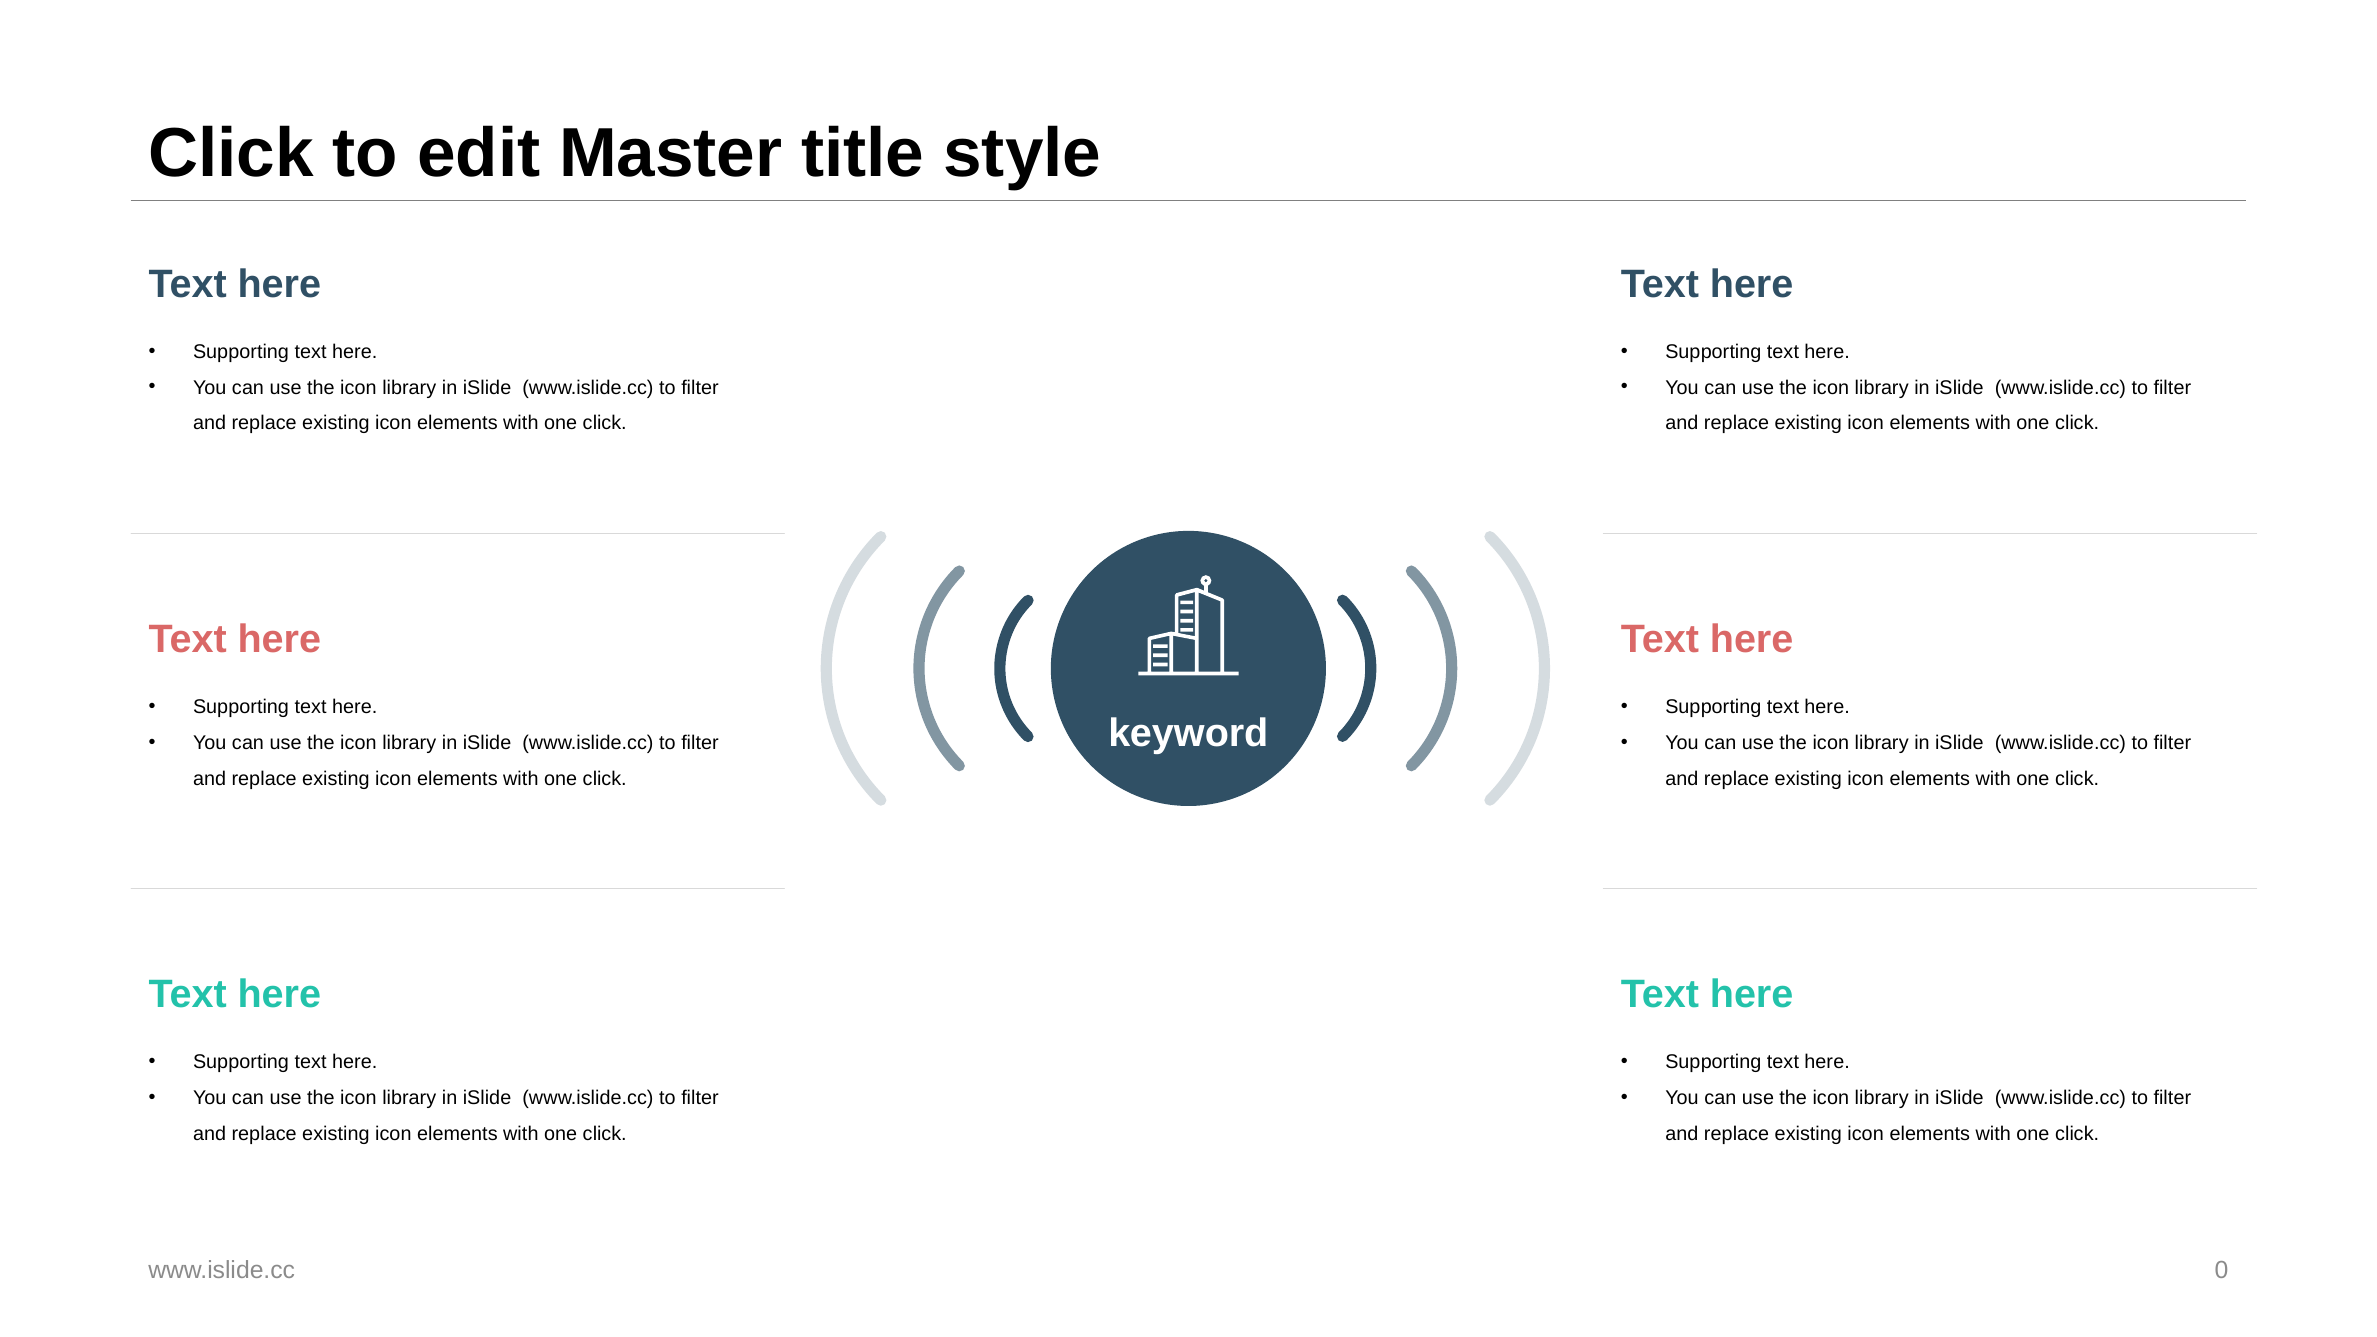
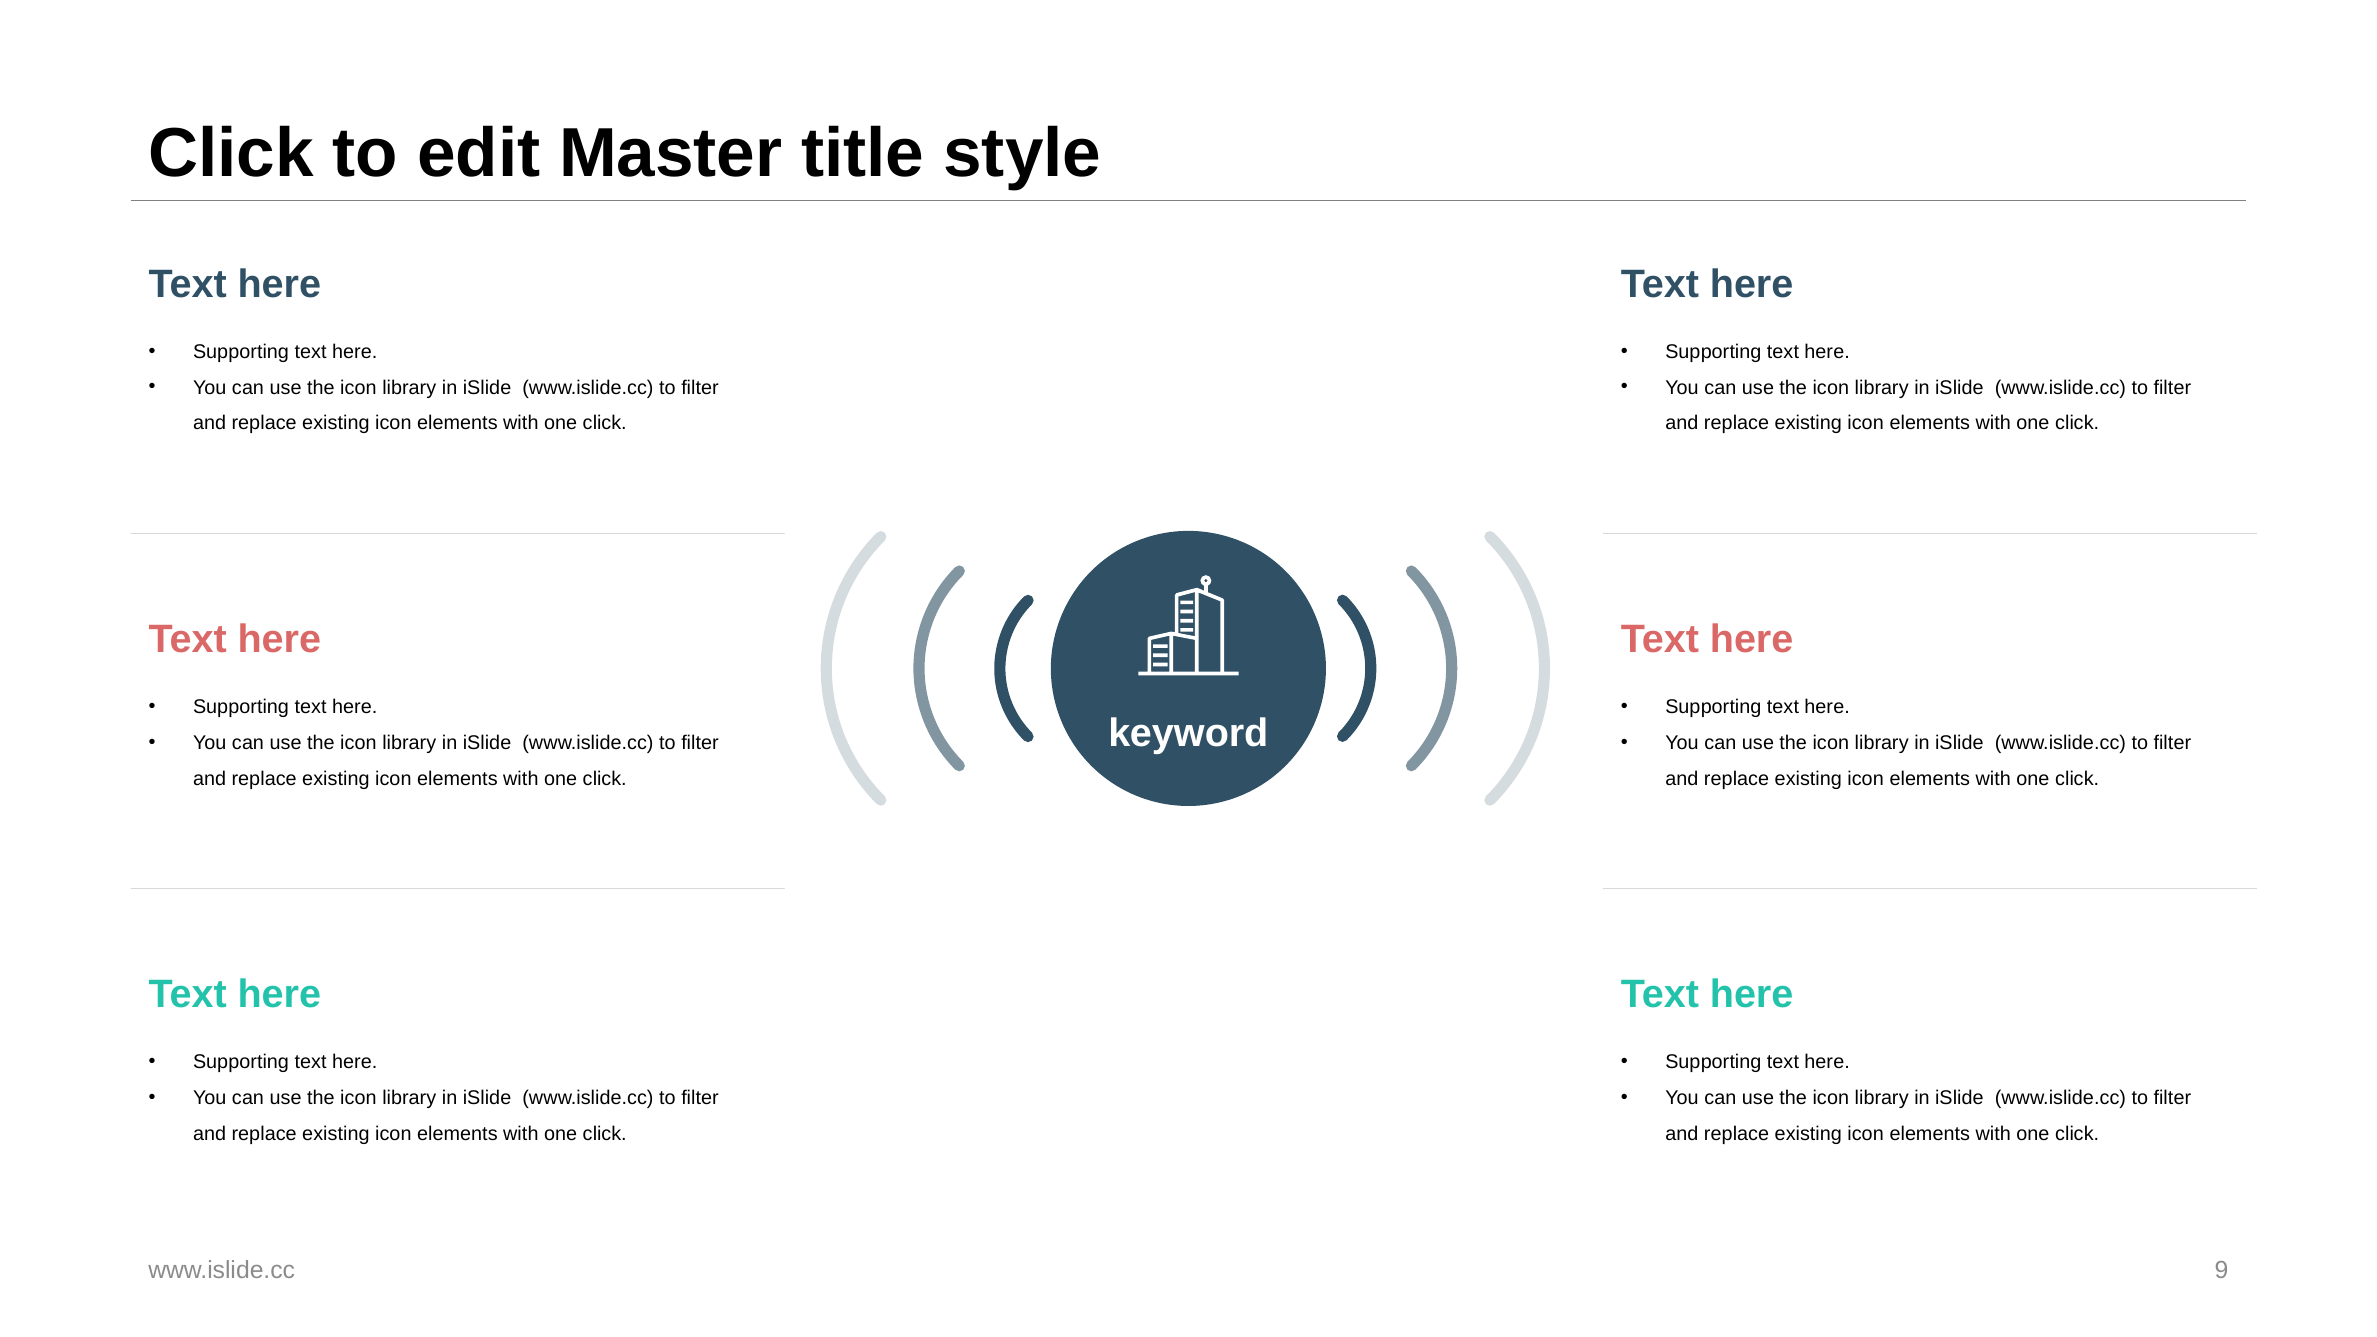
0: 0 -> 9
